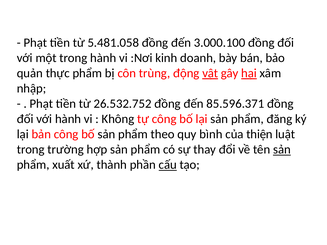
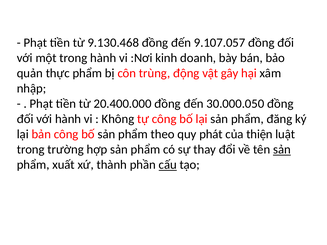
5.481.058: 5.481.058 -> 9.130.468
3.000.100: 3.000.100 -> 9.107.057
vật underline: present -> none
hại underline: present -> none
26.532.752: 26.532.752 -> 20.400.000
85.596.371: 85.596.371 -> 30.000.050
bình: bình -> phát
